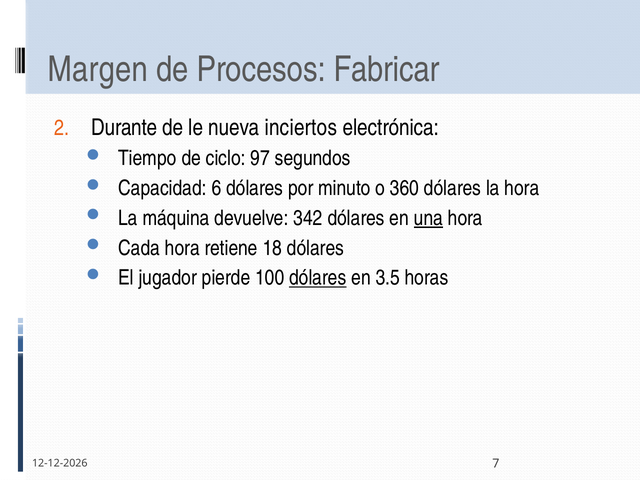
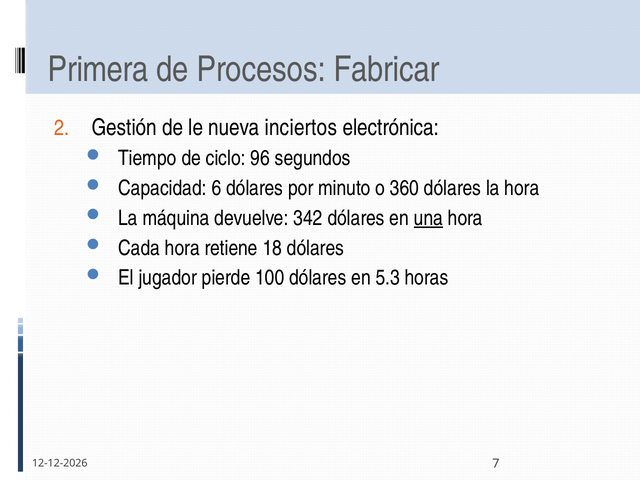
Margen: Margen -> Primera
Durante: Durante -> Gestión
97: 97 -> 96
dólares at (318, 278) underline: present -> none
3.5: 3.5 -> 5.3
